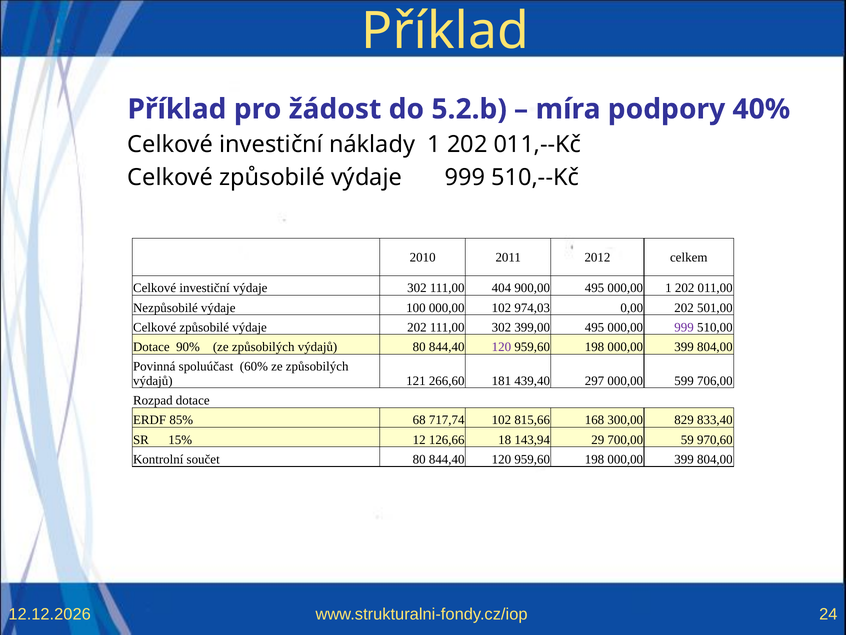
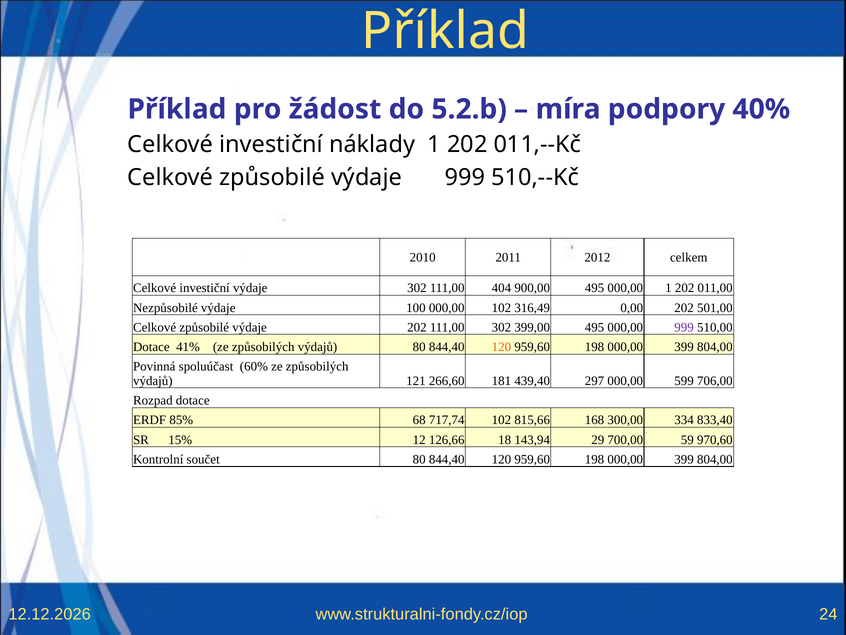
974,03: 974,03 -> 316,49
90%: 90% -> 41%
120 at (501, 347) colour: purple -> orange
829: 829 -> 334
